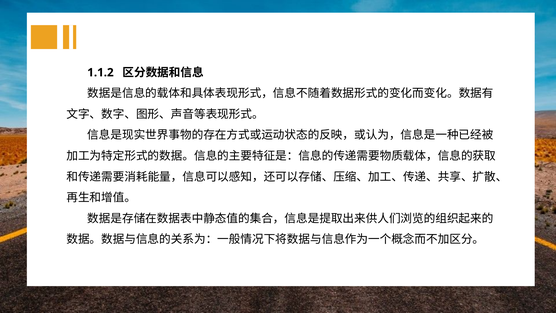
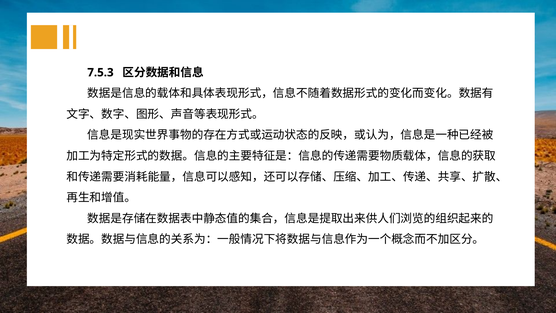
1.1.2: 1.1.2 -> 7.5.3
